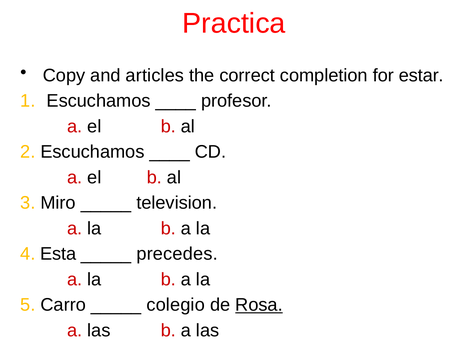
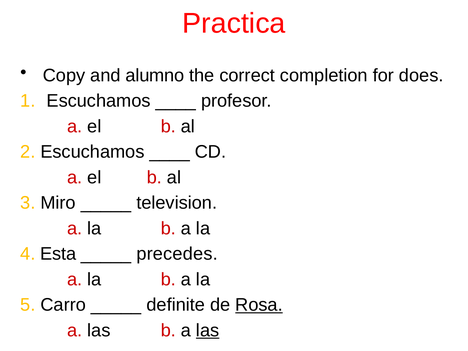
articles: articles -> alumno
estar: estar -> does
colegio: colegio -> definite
las at (208, 330) underline: none -> present
